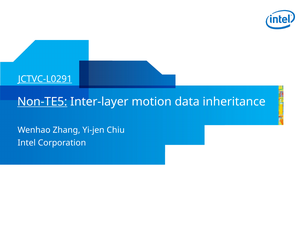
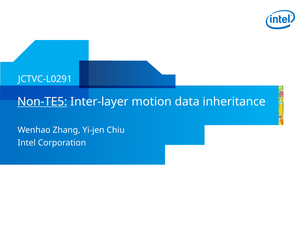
JCTVC-L0291 underline: present -> none
